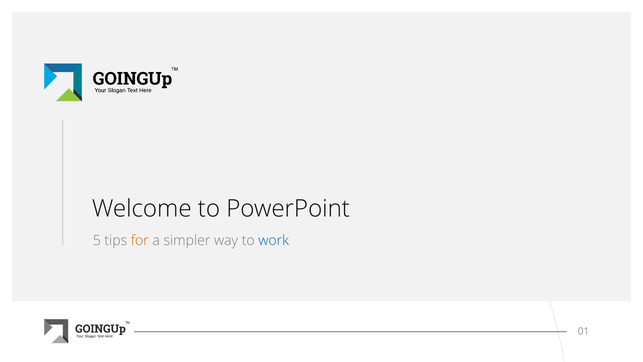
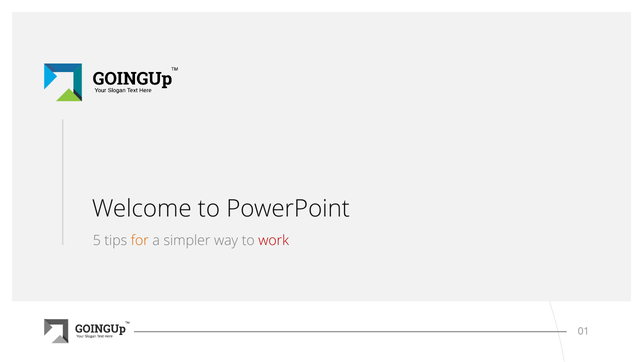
work colour: blue -> red
